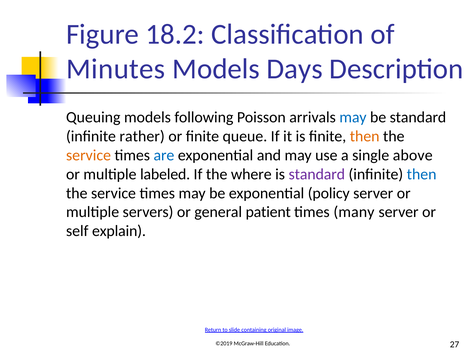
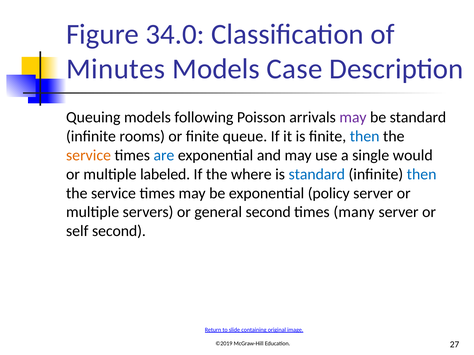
18.2: 18.2 -> 34.0
Days: Days -> Case
may at (353, 118) colour: blue -> purple
rather: rather -> rooms
then at (365, 137) colour: orange -> blue
above: above -> would
standard at (317, 174) colour: purple -> blue
general patient: patient -> second
self explain: explain -> second
